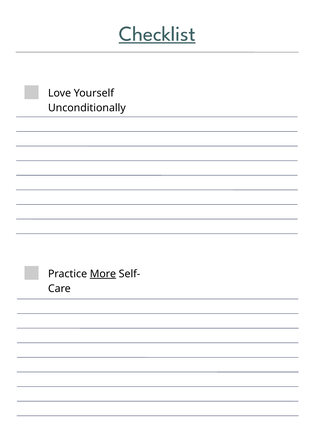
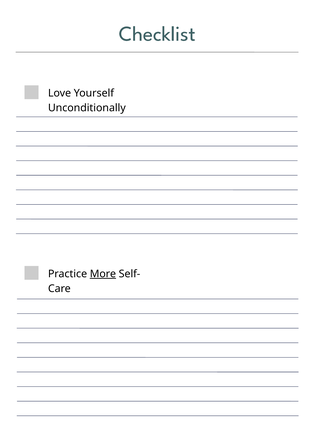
Checklist underline: present -> none
